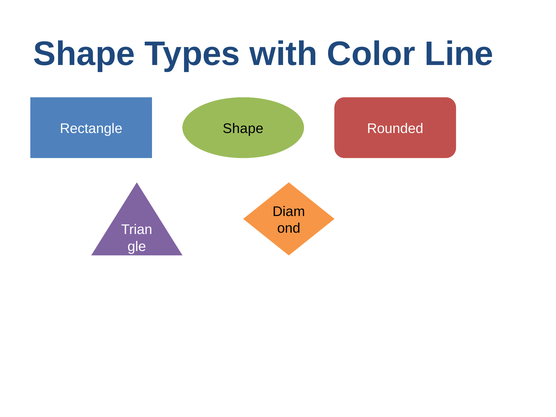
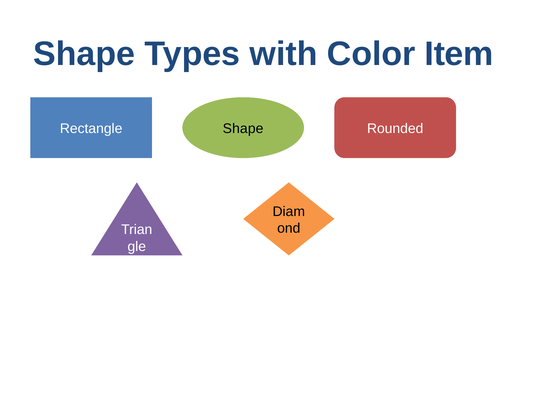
Line: Line -> Item
